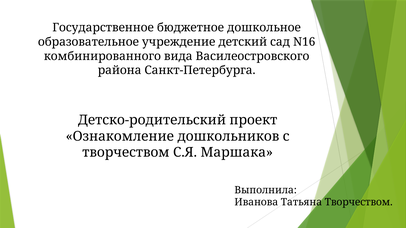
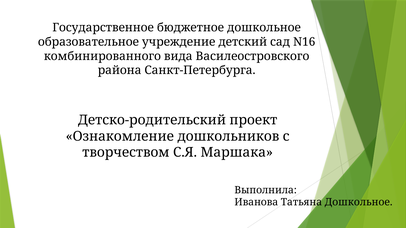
Татьяна Творчеством: Творчеством -> Дошкольное
